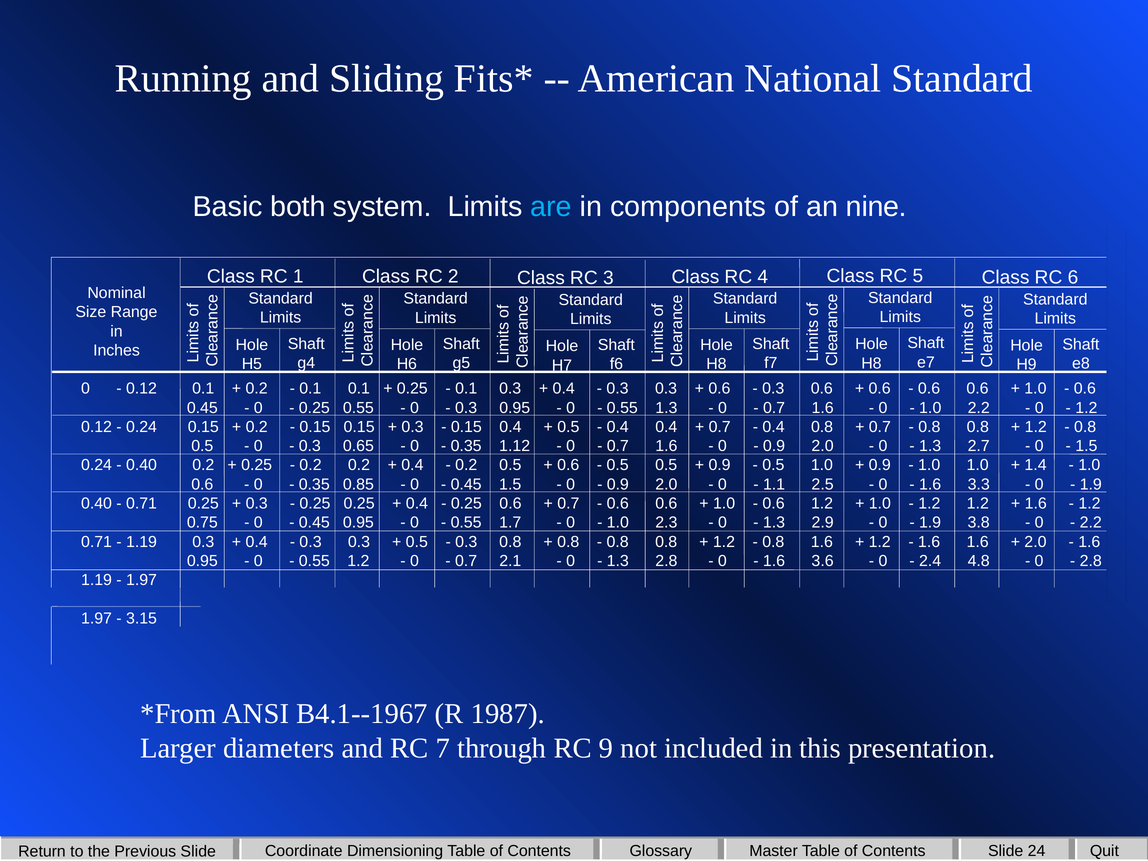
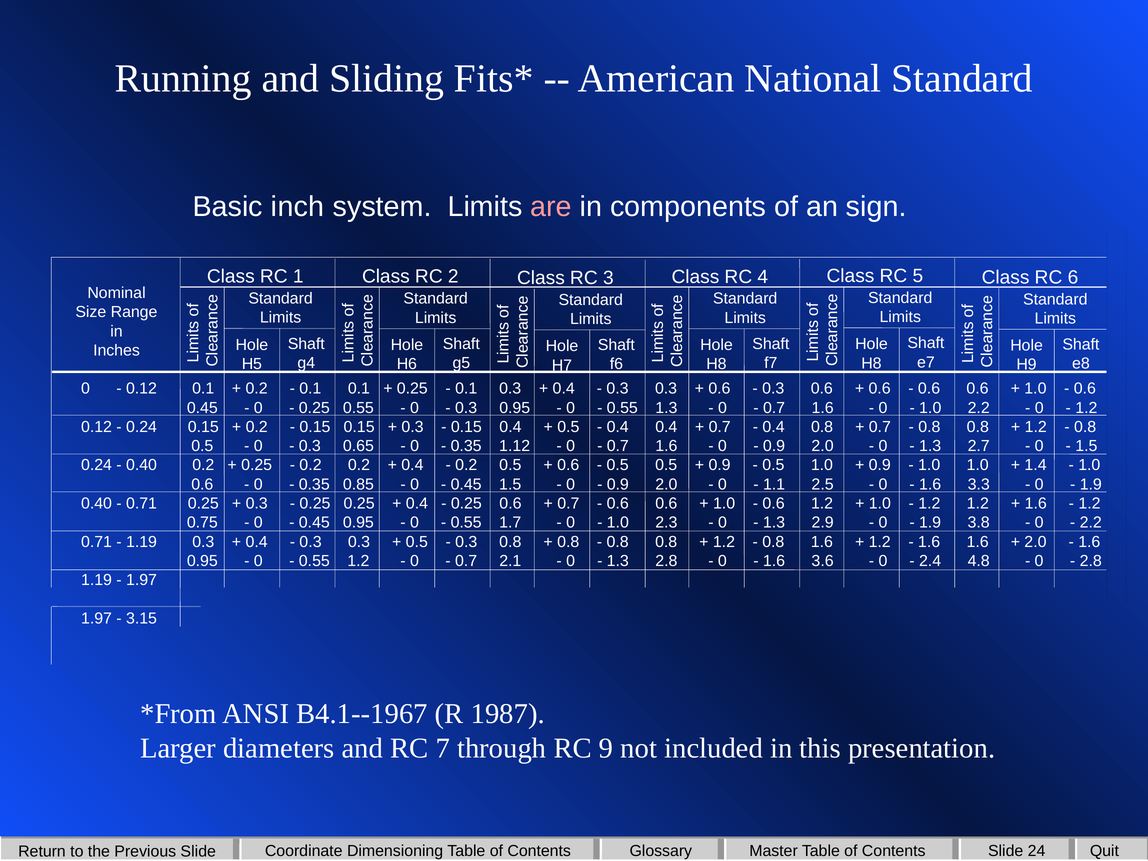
both: both -> inch
are colour: light blue -> pink
nine: nine -> sign
